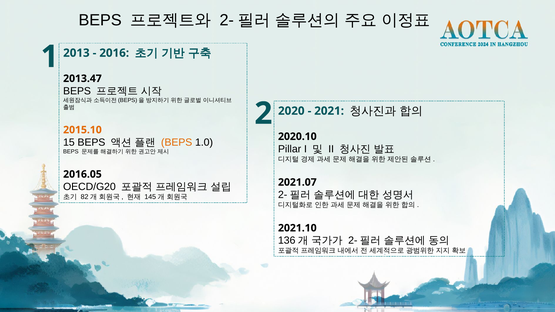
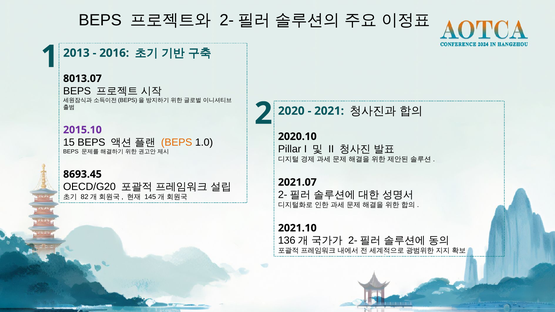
2013.47: 2013.47 -> 8013.07
2015.10 colour: orange -> purple
2016.05: 2016.05 -> 8693.45
